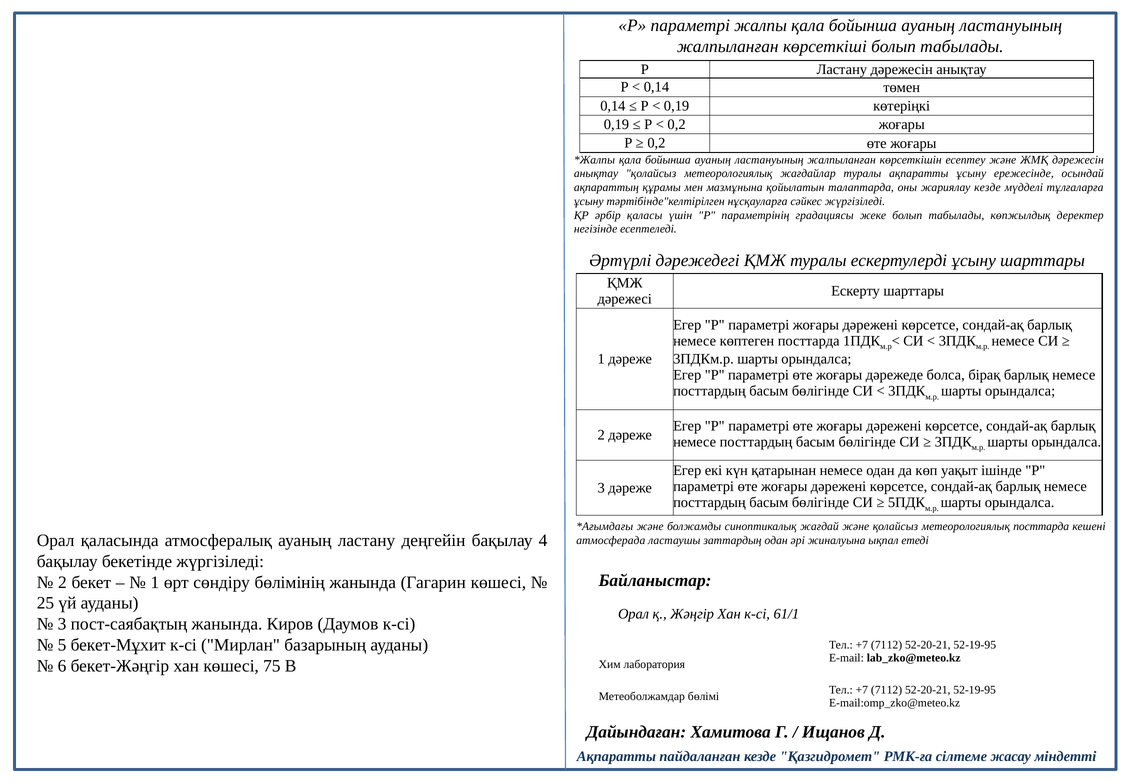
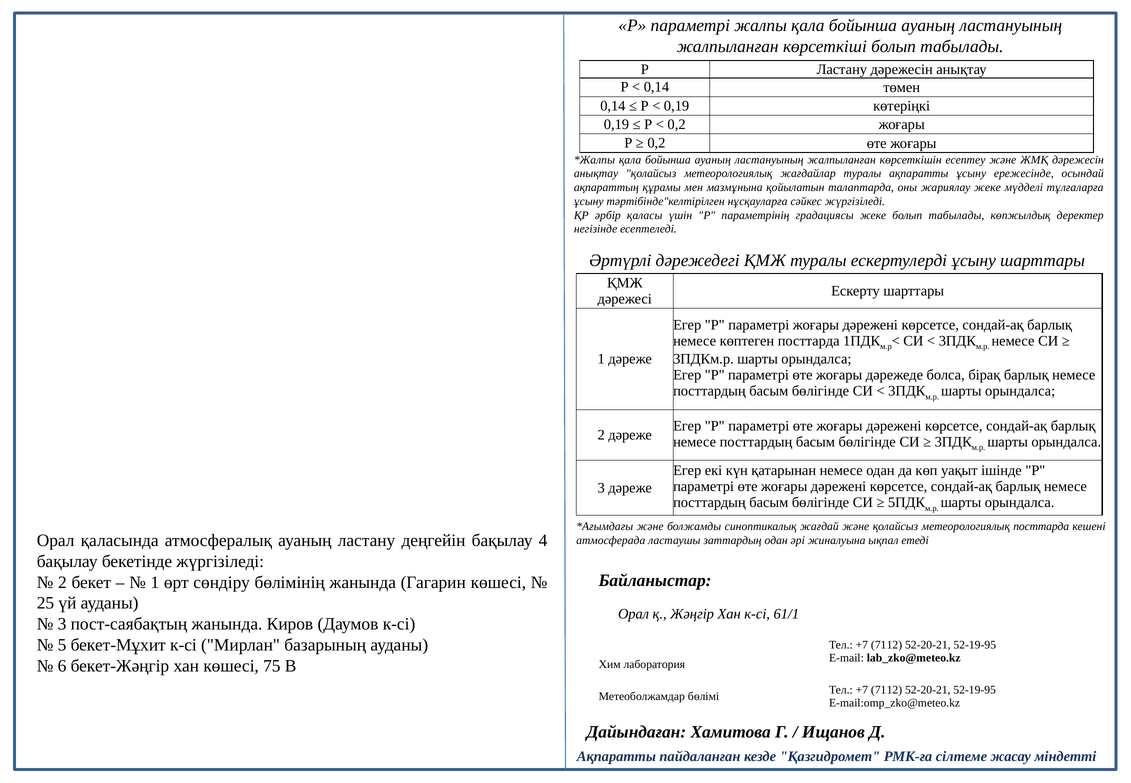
жариялау кезде: кезде -> жеке
